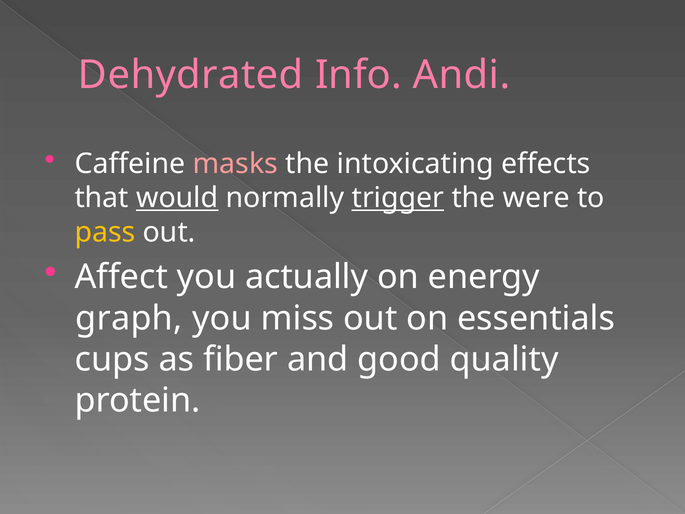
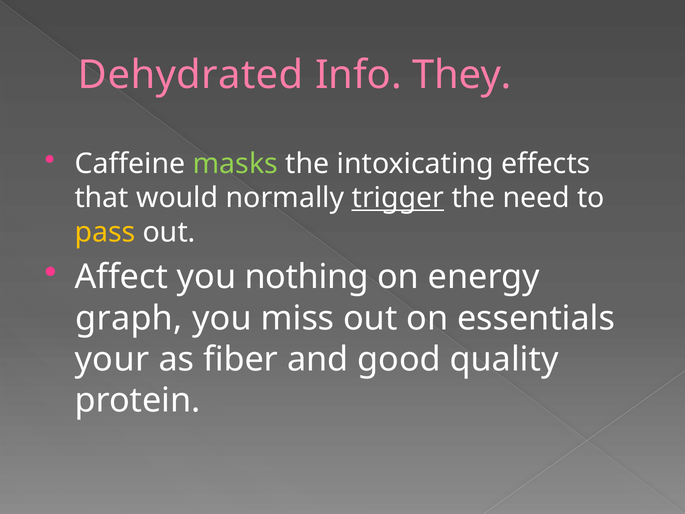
Andi: Andi -> They
masks colour: pink -> light green
would underline: present -> none
were: were -> need
actually: actually -> nothing
cups: cups -> your
